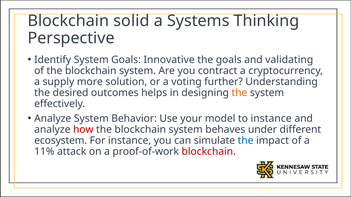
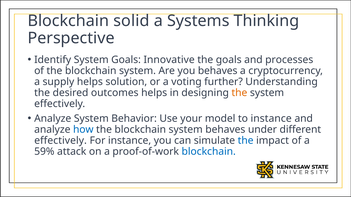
validating: validating -> processes
you contract: contract -> behaves
supply more: more -> helps
how colour: red -> blue
ecosystem at (61, 141): ecosystem -> effectively
11%: 11% -> 59%
blockchain at (209, 152) colour: red -> blue
